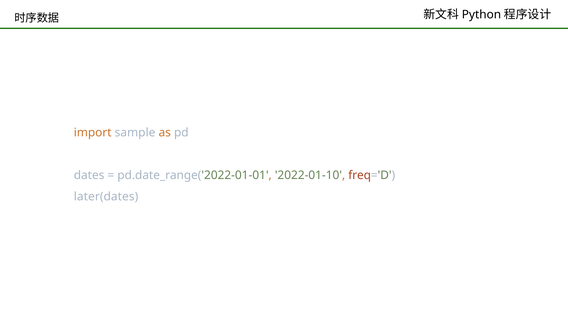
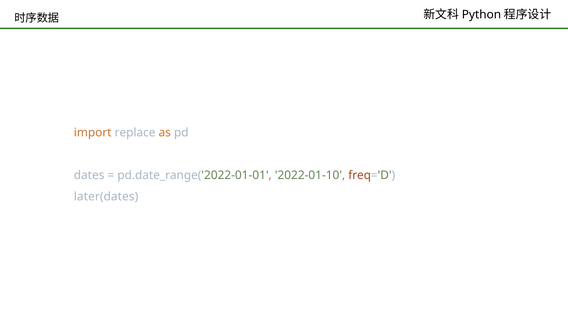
sample: sample -> replace
